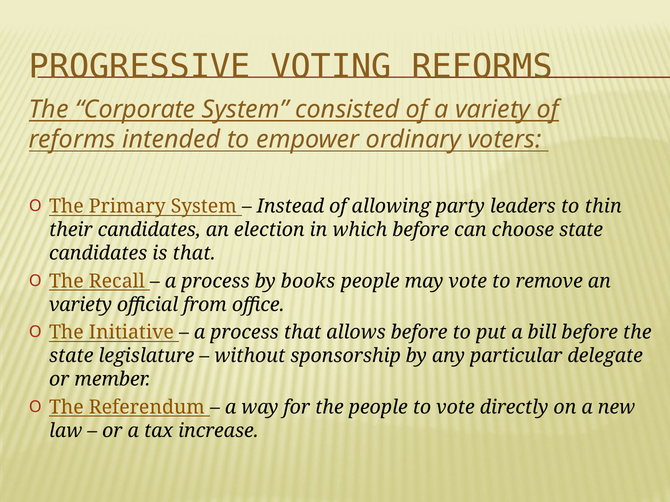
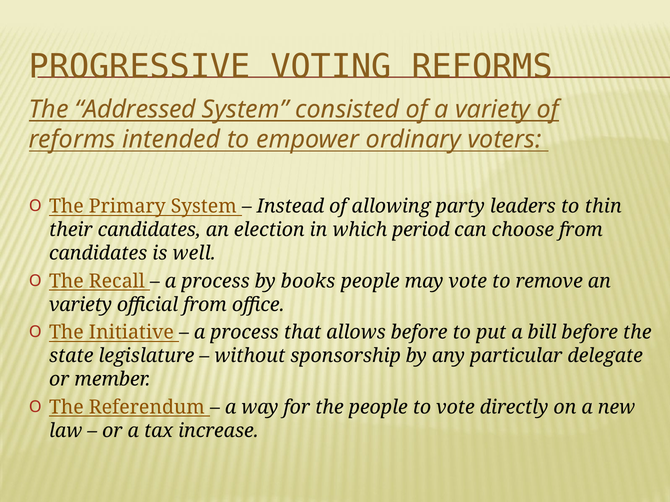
Corporate: Corporate -> Addressed
which before: before -> period
choose state: state -> from
is that: that -> well
